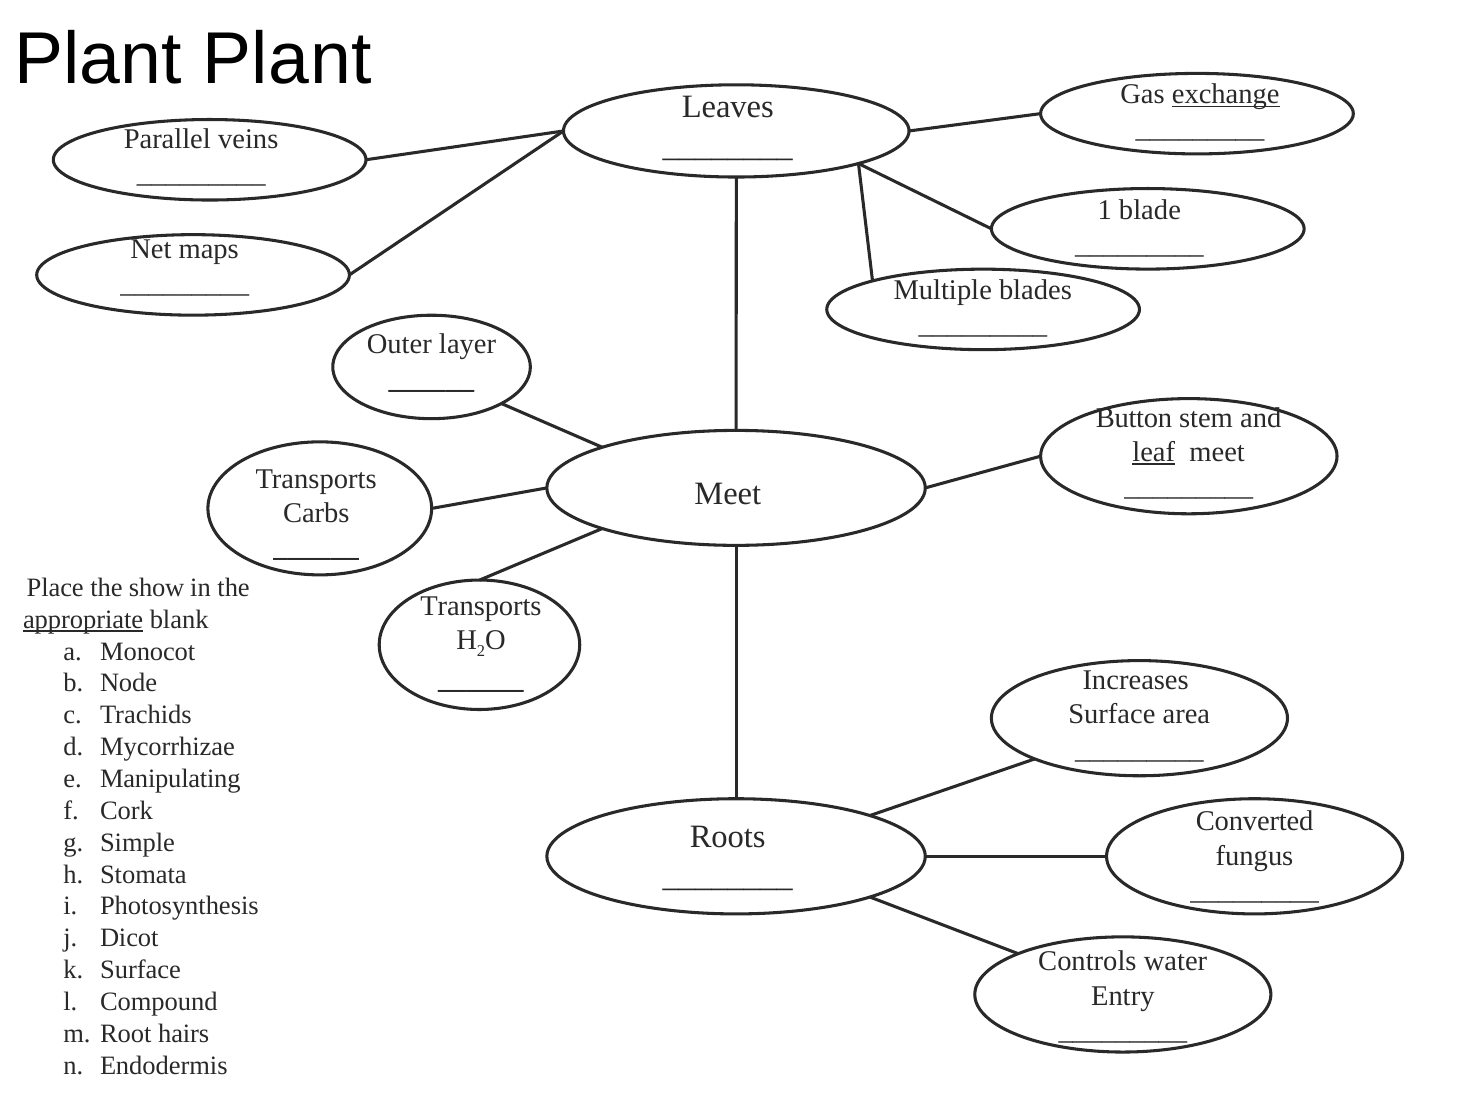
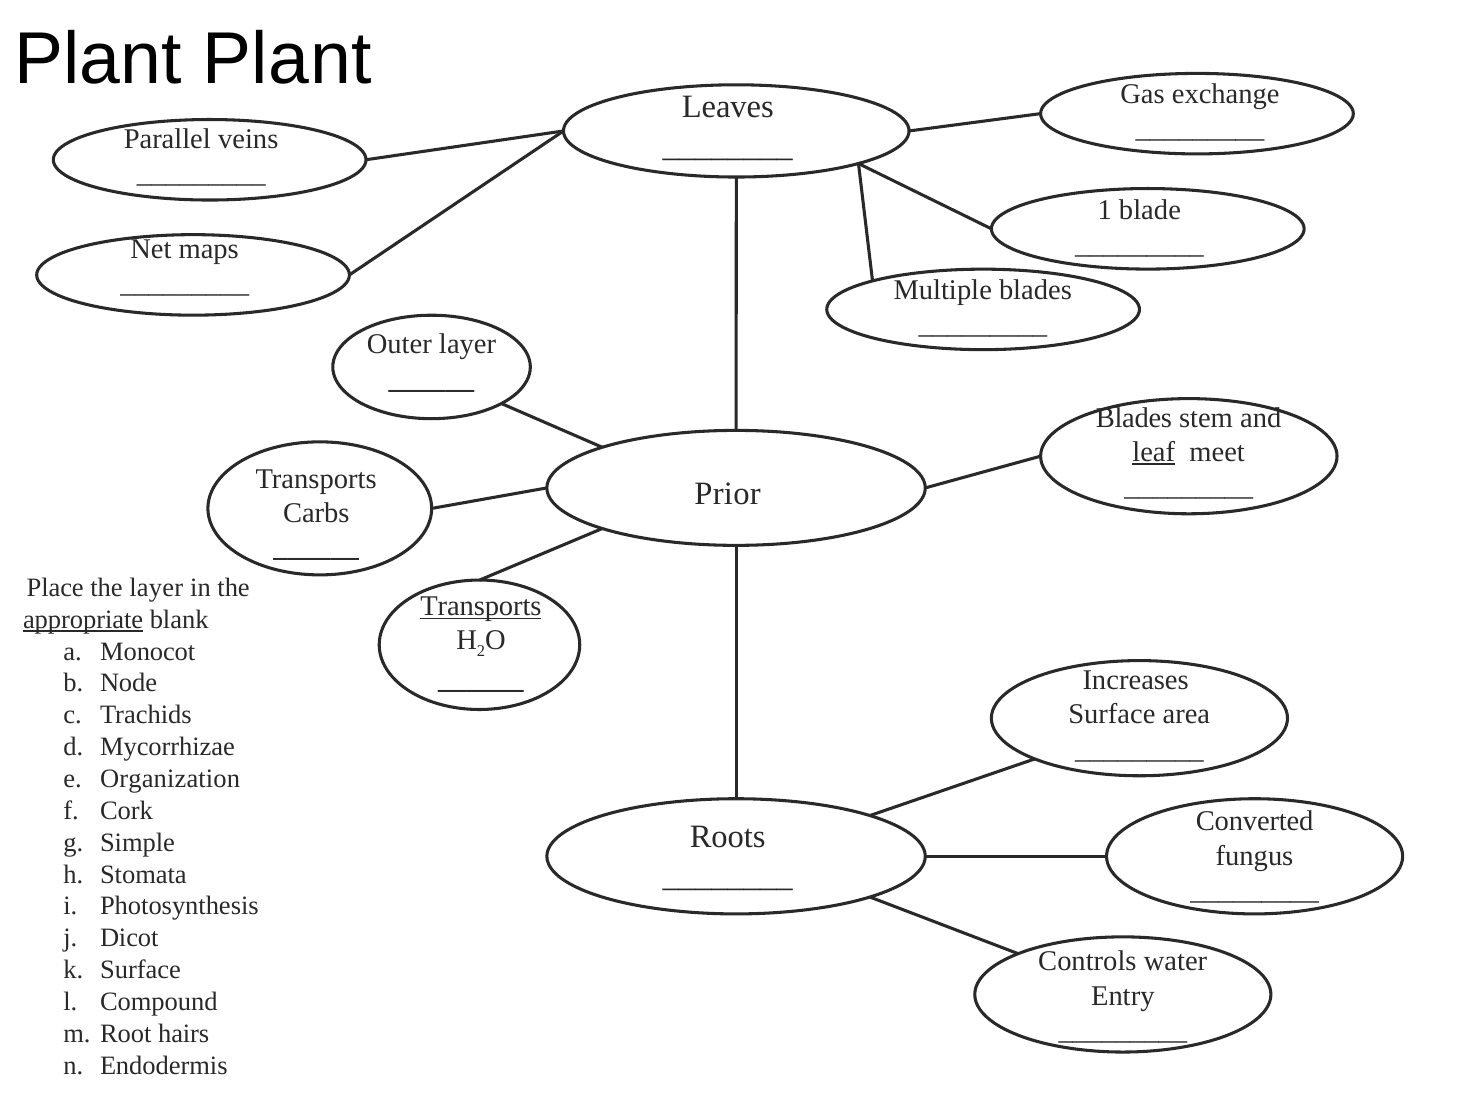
exchange underline: present -> none
Button at (1134, 418): Button -> Blades
Meet at (728, 494): Meet -> Prior
the show: show -> layer
Transports at (481, 606) underline: none -> present
Manipulating: Manipulating -> Organization
